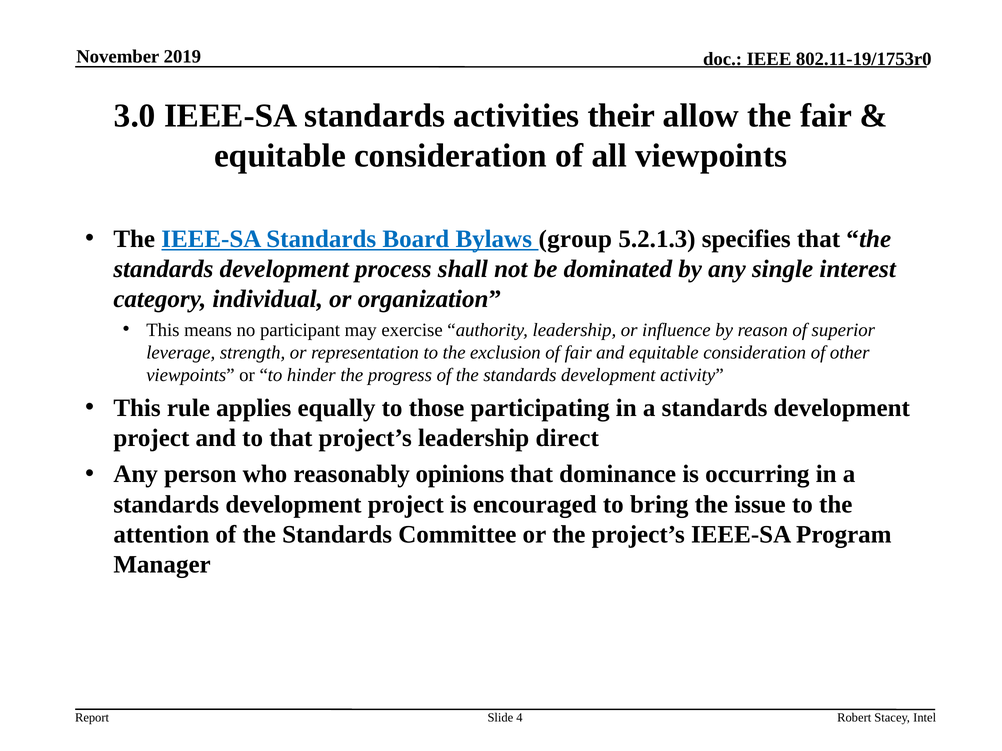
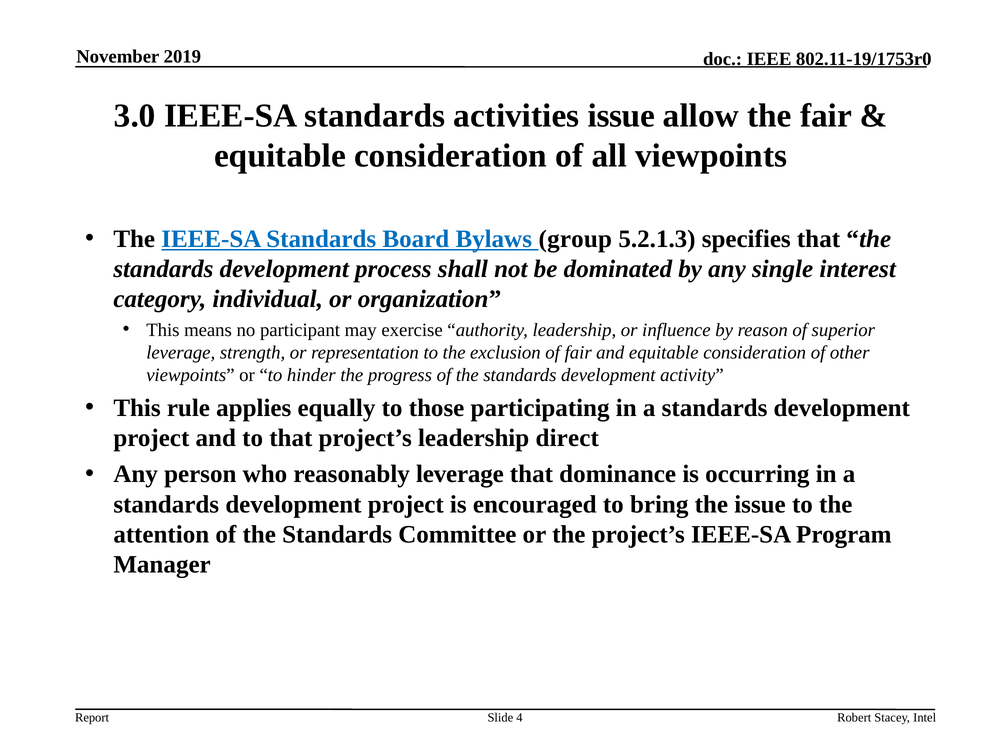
activities their: their -> issue
reasonably opinions: opinions -> leverage
